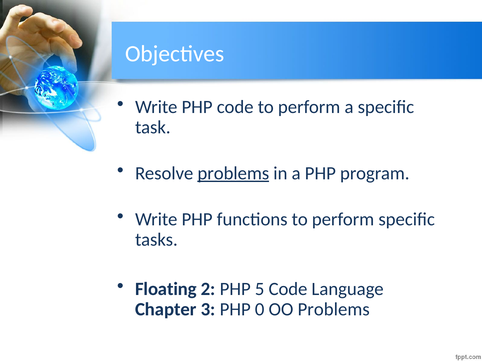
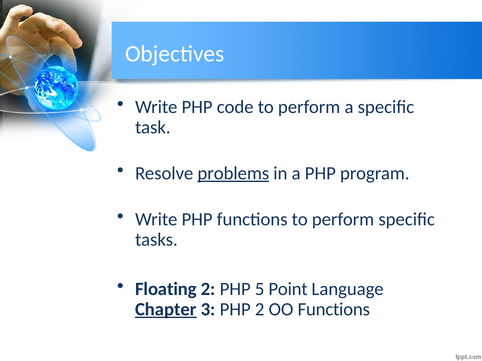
5 Code: Code -> Point
Chapter underline: none -> present
PHP 0: 0 -> 2
OO Problems: Problems -> Functions
